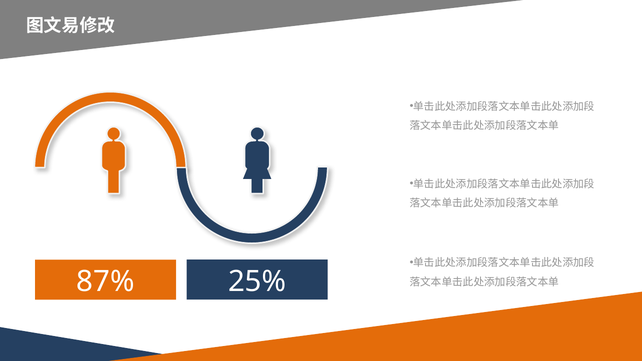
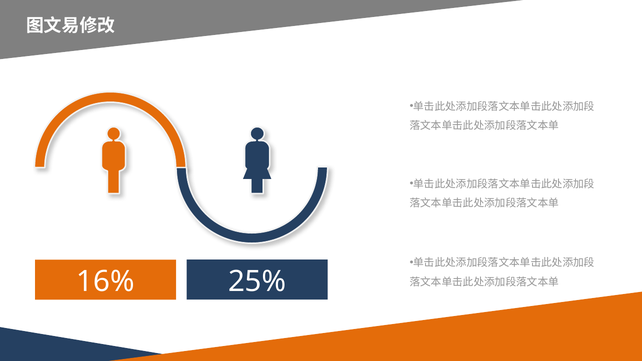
87%: 87% -> 16%
